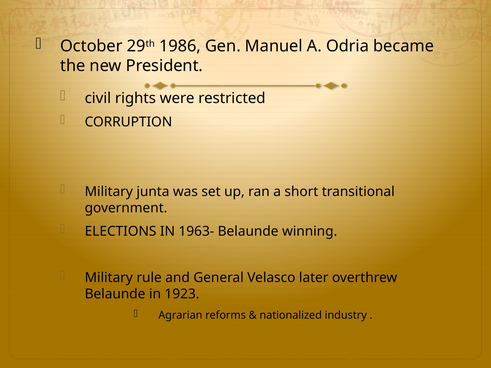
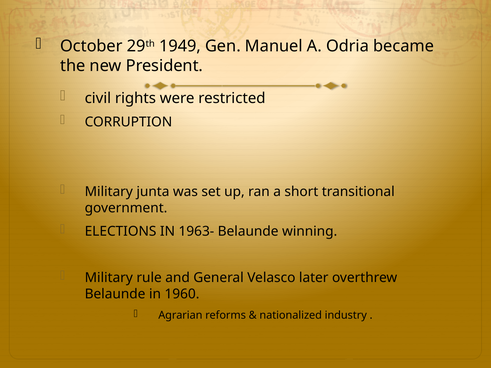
1986: 1986 -> 1949
1923: 1923 -> 1960
